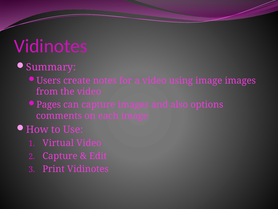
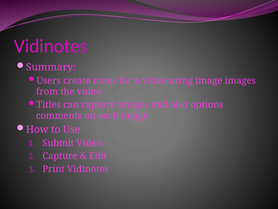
Pages: Pages -> Titles
Virtual: Virtual -> Submit
